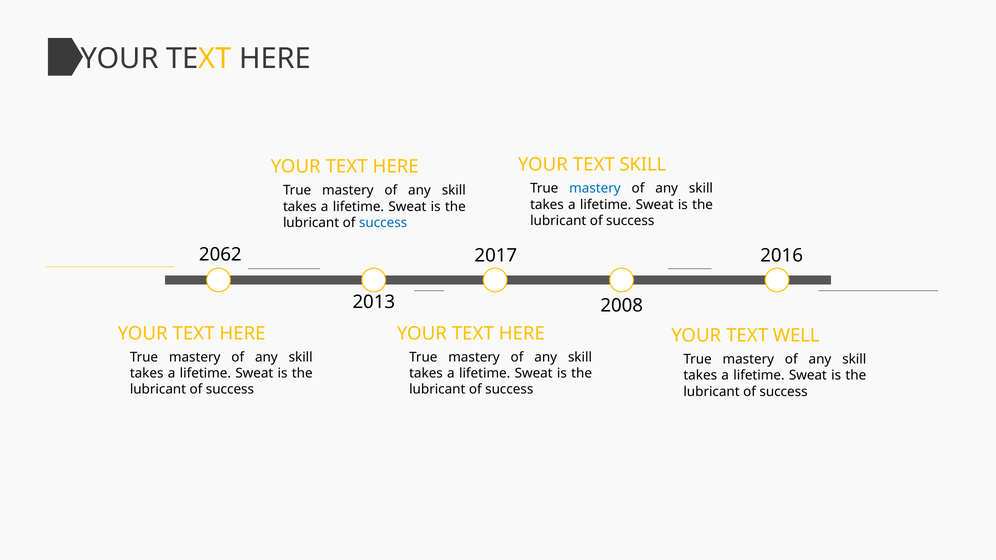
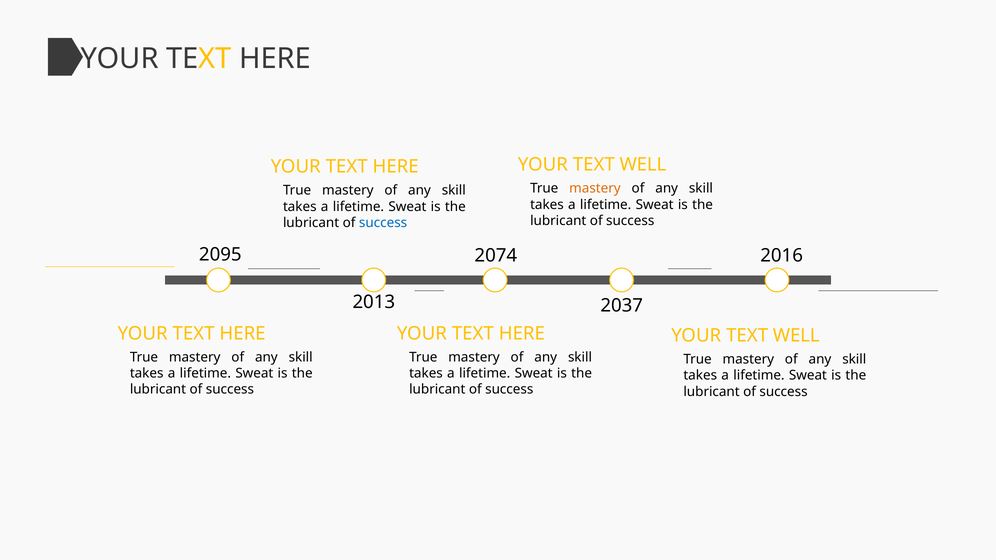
SKILL at (643, 165): SKILL -> WELL
mastery at (595, 189) colour: blue -> orange
2062: 2062 -> 2095
2017: 2017 -> 2074
2008: 2008 -> 2037
